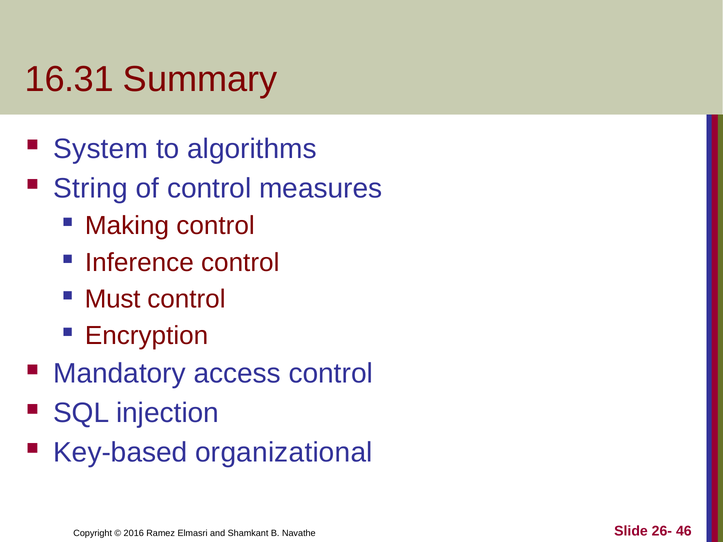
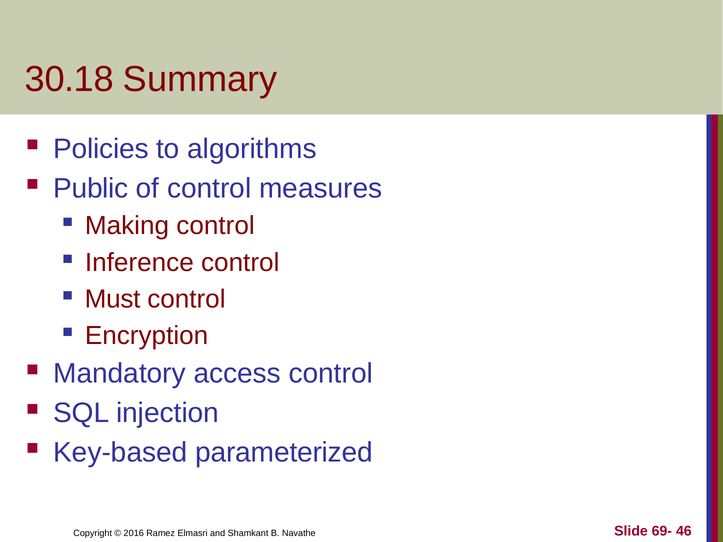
16.31: 16.31 -> 30.18
System: System -> Policies
String: String -> Public
organizational: organizational -> parameterized
26-: 26- -> 69-
